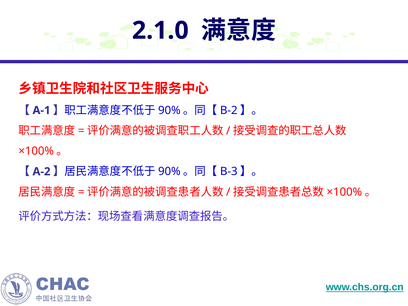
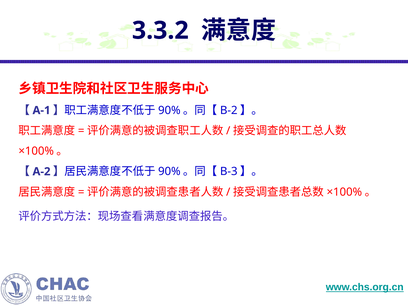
2.1.0: 2.1.0 -> 3.3.2
